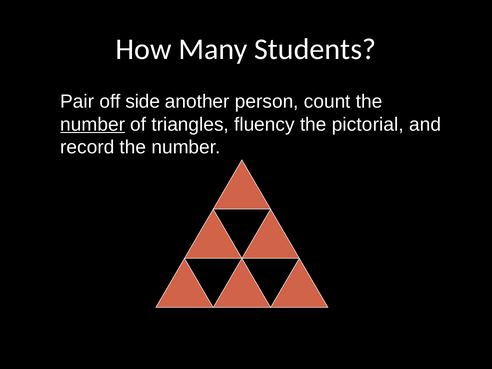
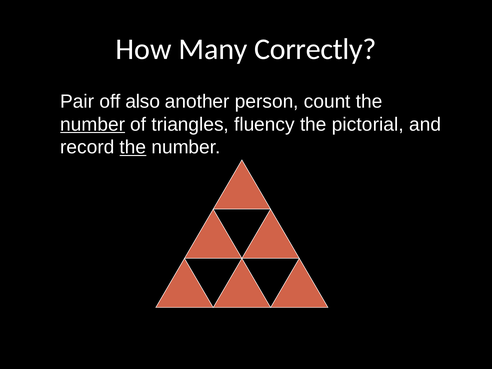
Students: Students -> Correctly
side: side -> also
the at (133, 147) underline: none -> present
